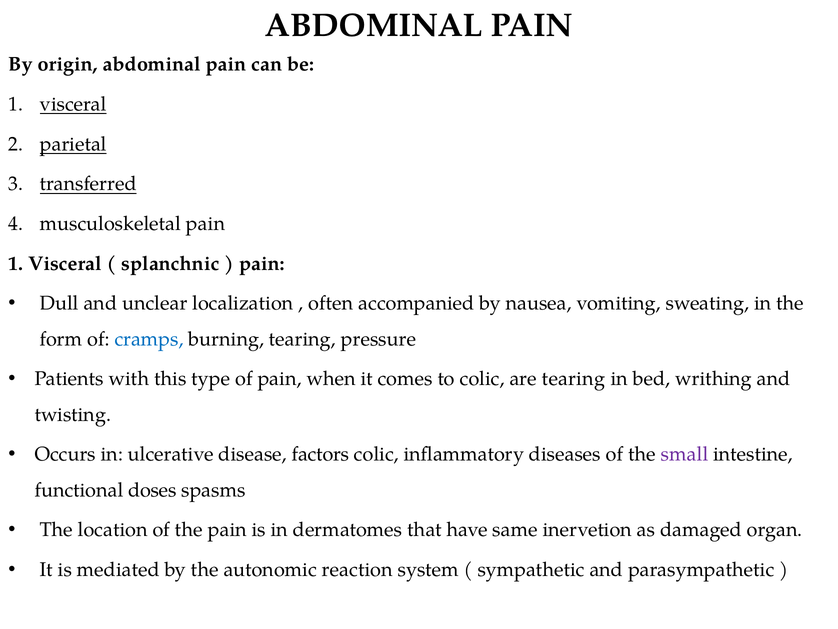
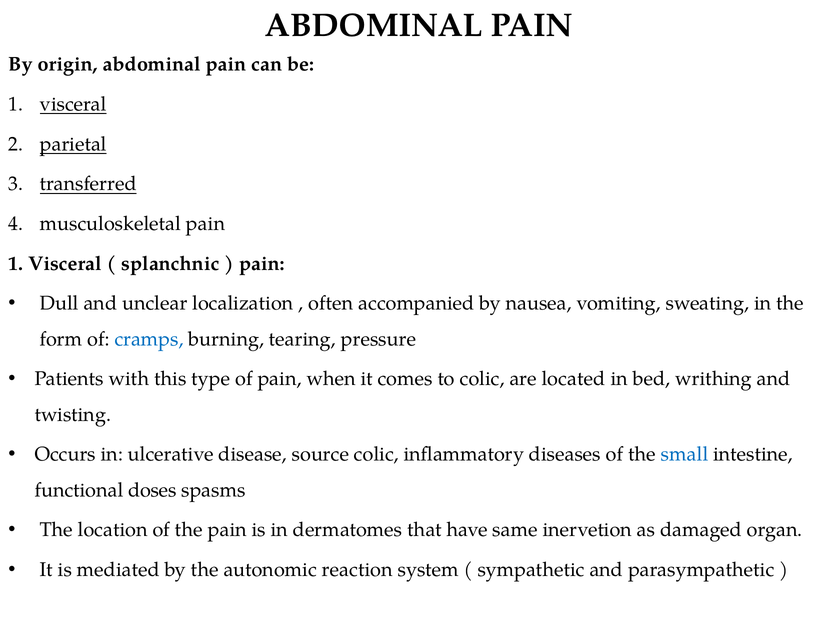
are tearing: tearing -> located
factors: factors -> source
small colour: purple -> blue
